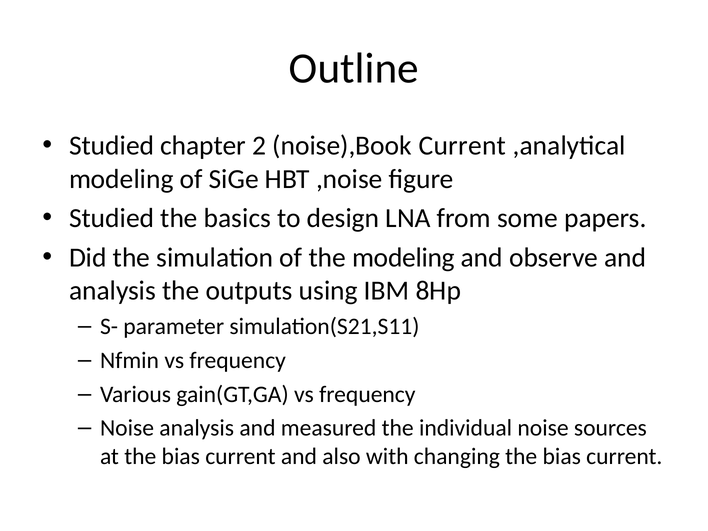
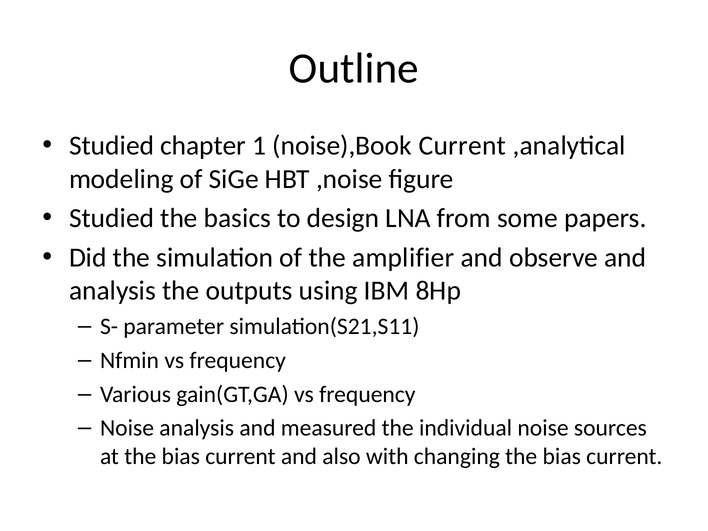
2: 2 -> 1
the modeling: modeling -> amplifier
